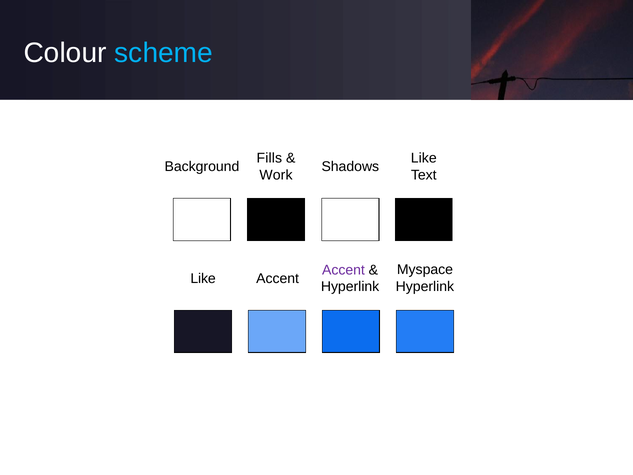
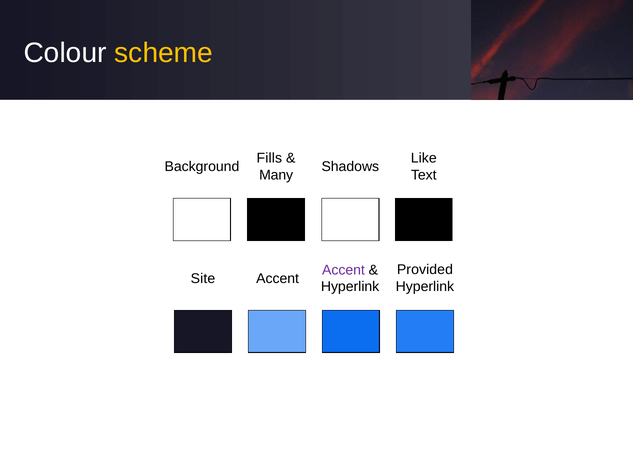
scheme colour: light blue -> yellow
Work: Work -> Many
Myspace: Myspace -> Provided
Like at (203, 278): Like -> Site
